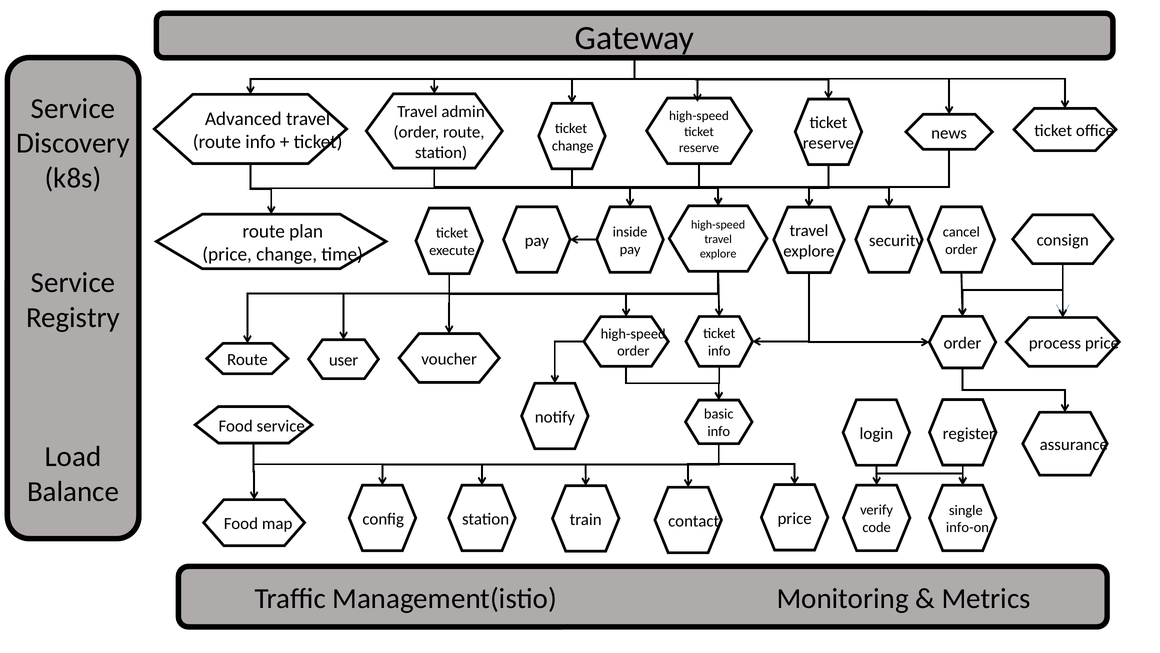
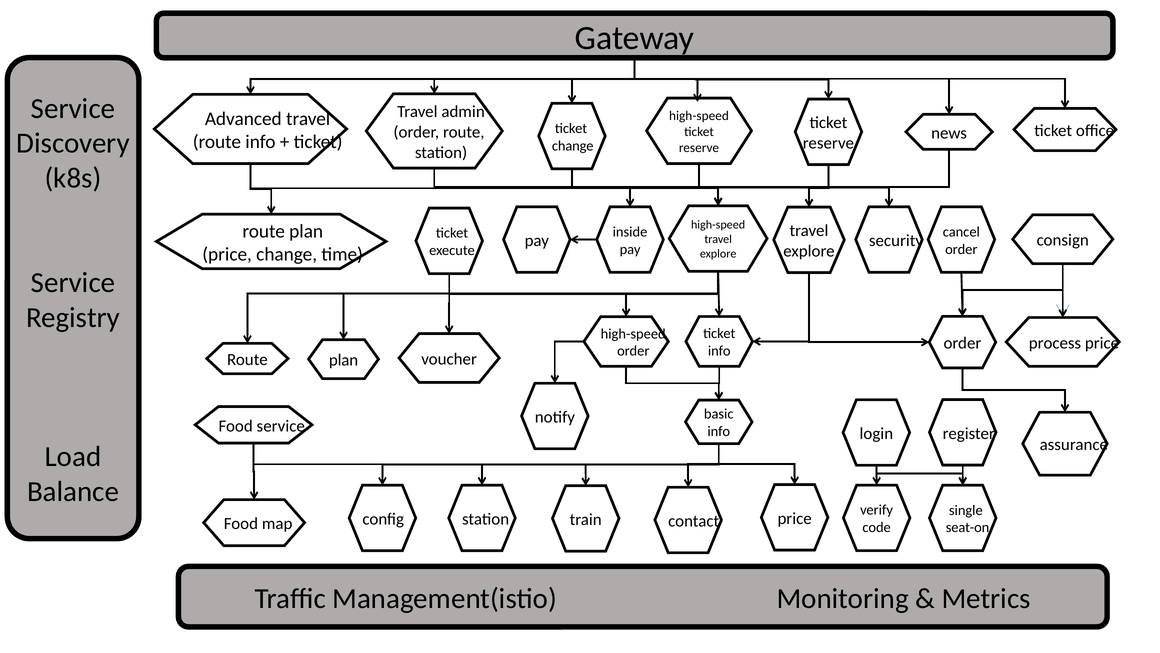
user at (344, 360): user -> plan
info-on: info-on -> seat-on
